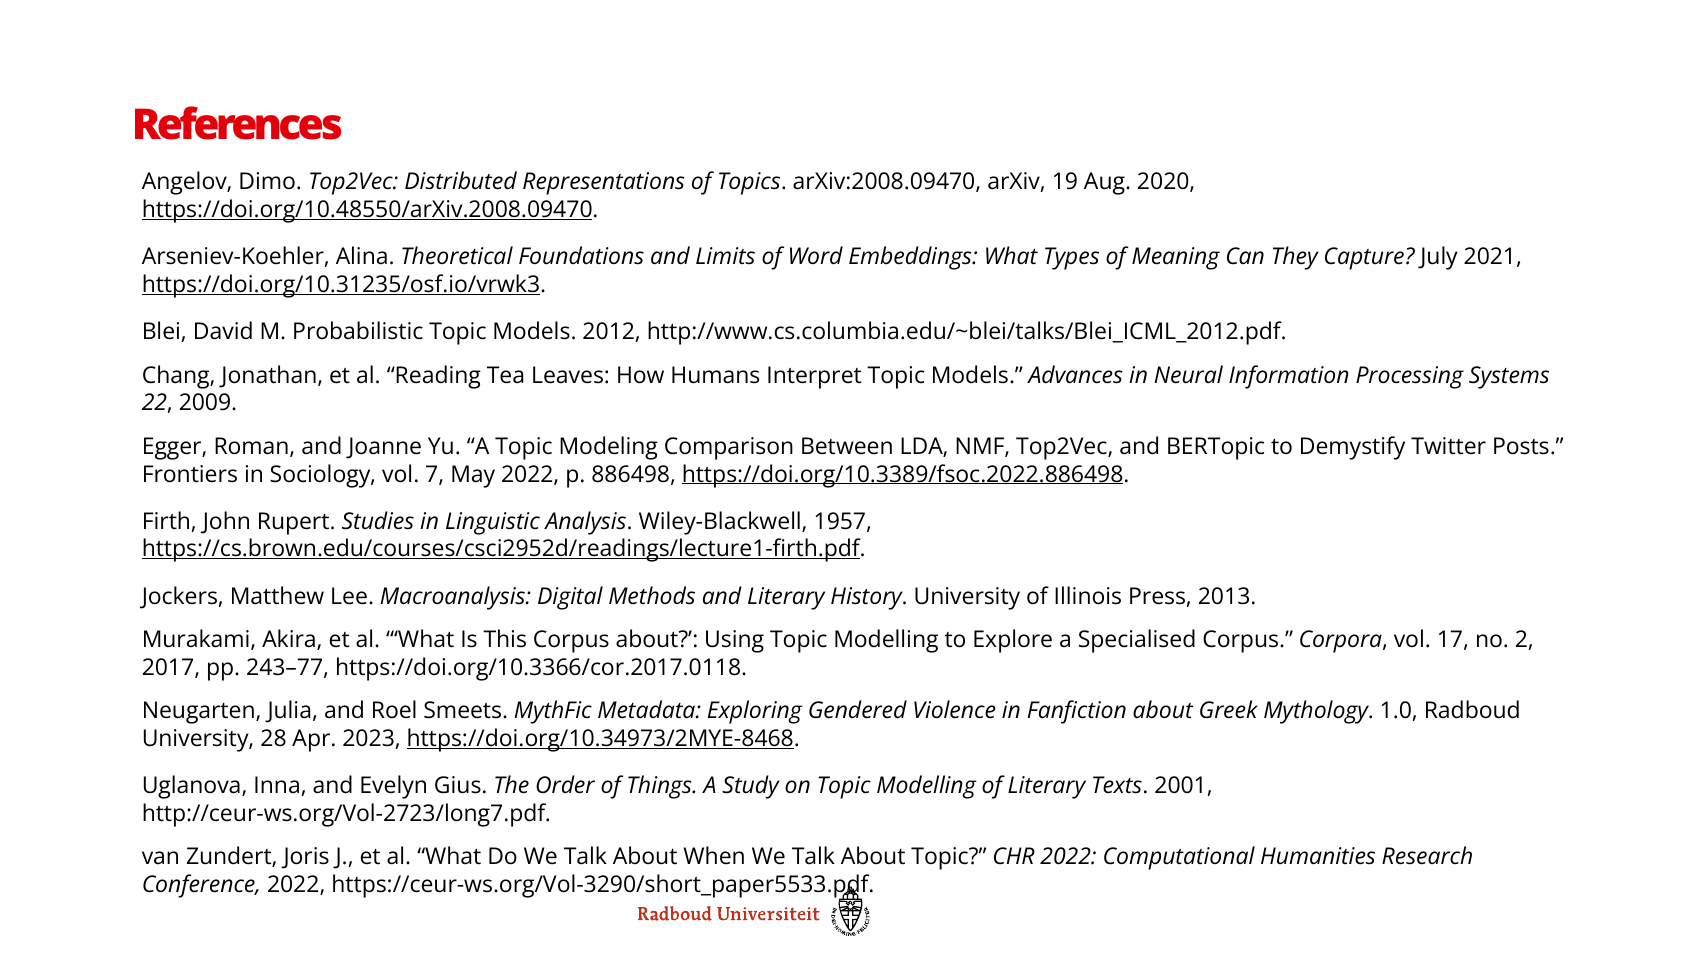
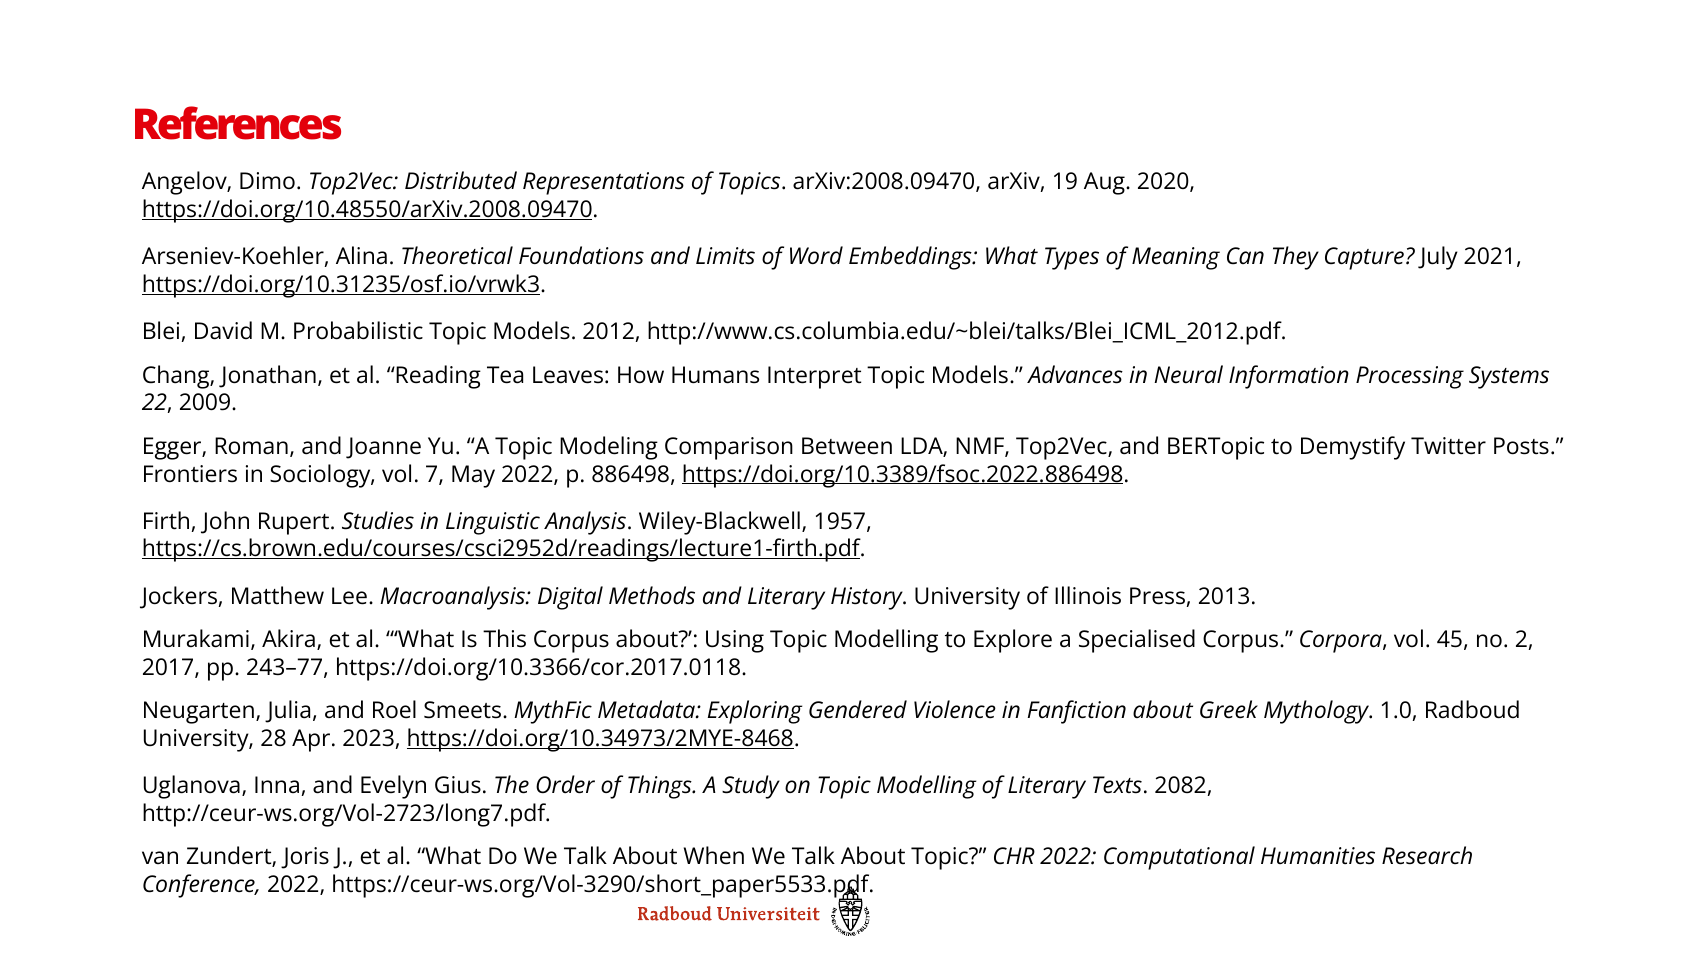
17: 17 -> 45
2001: 2001 -> 2082
